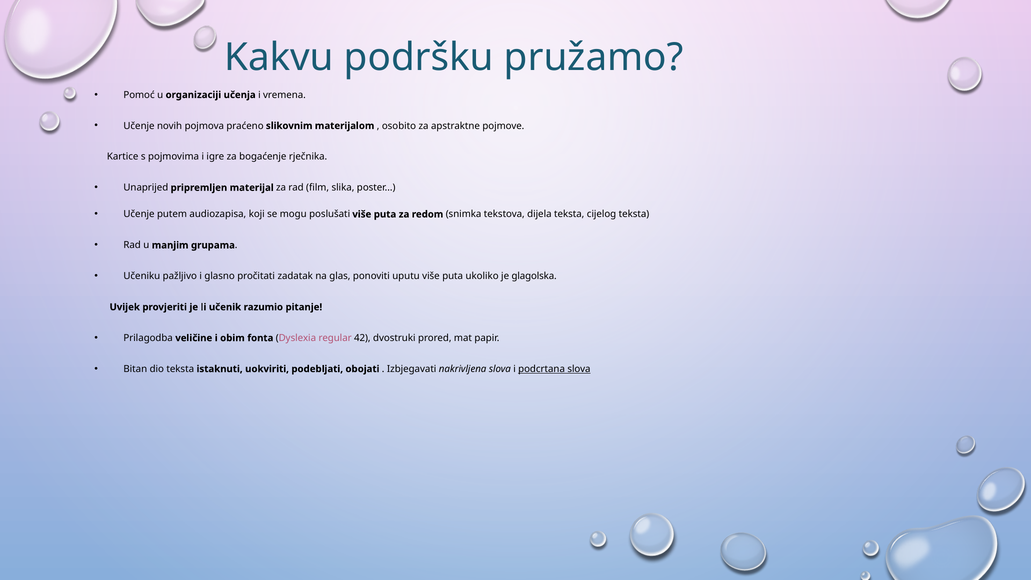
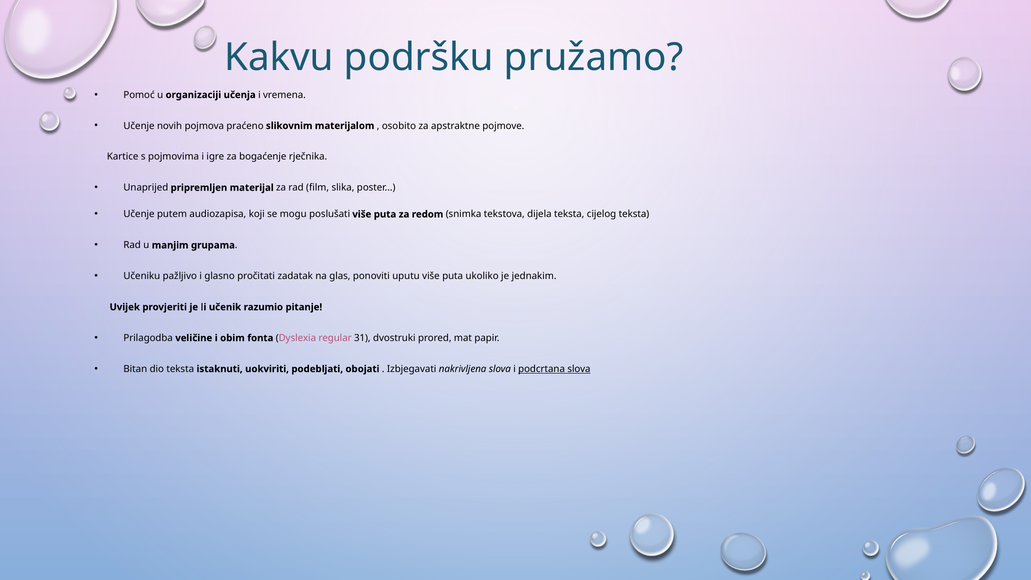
glagolska: glagolska -> jednakim
42: 42 -> 31
